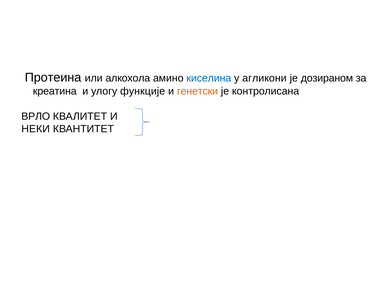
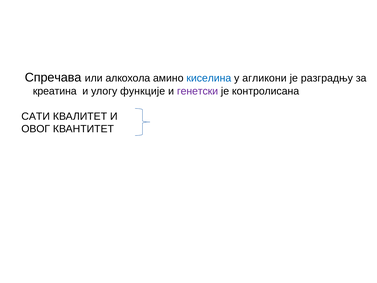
Протеина: Протеина -> Спречава
дозираном: дозираном -> разградњу
генетски colour: orange -> purple
ВРЛО: ВРЛО -> САТИ
НЕКИ: НЕКИ -> ОВОГ
